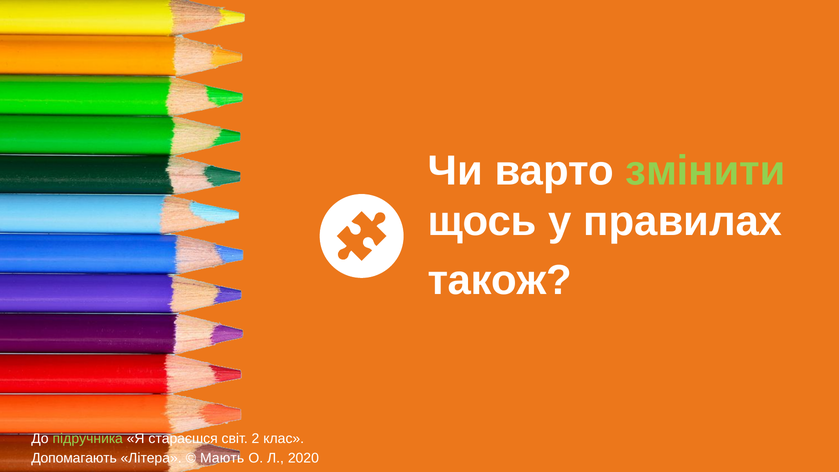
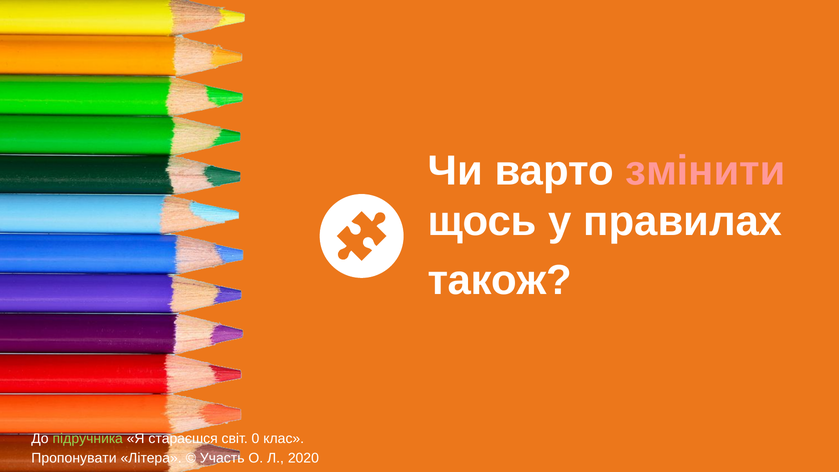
змінити colour: light green -> pink
2: 2 -> 0
Допомагають: Допомагають -> Пропонувати
Мають: Мають -> Участь
